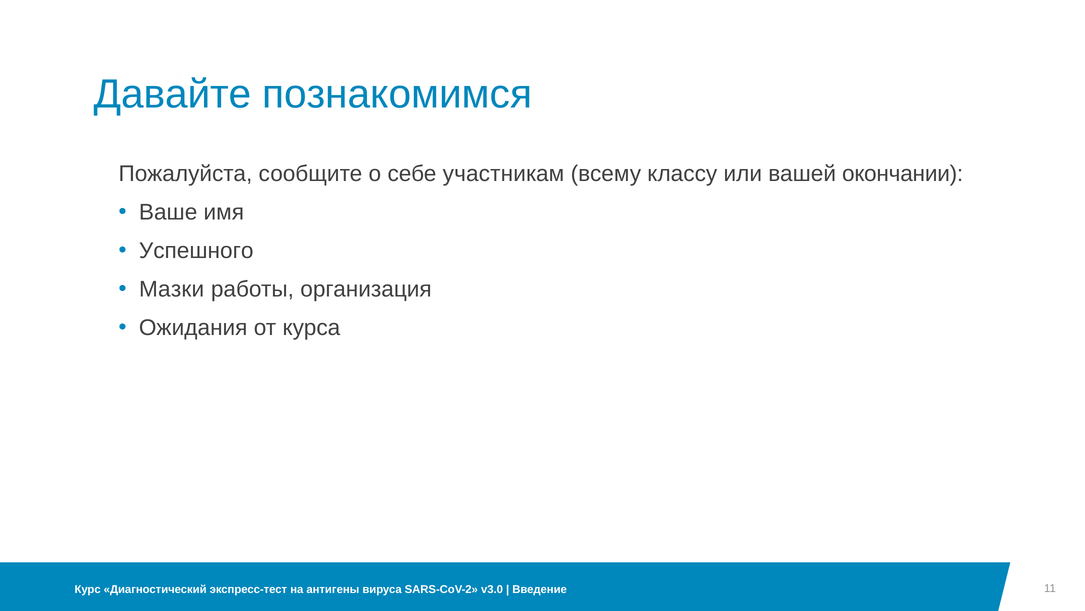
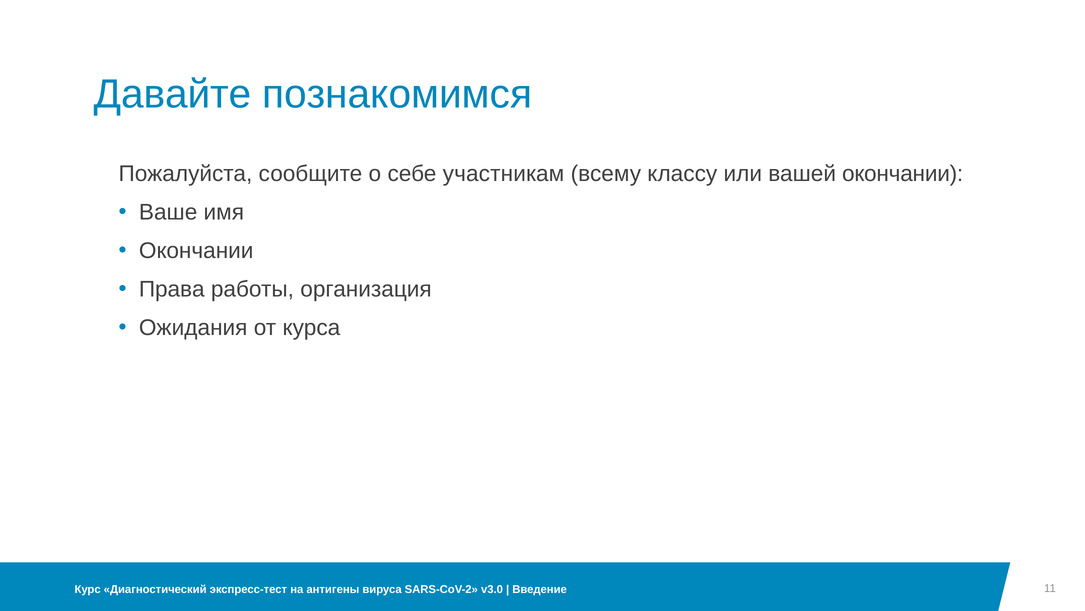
Успешного at (196, 251): Успешного -> Окончании
Мазки: Мазки -> Права
